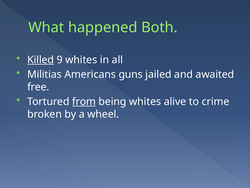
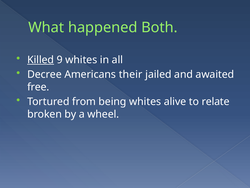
Militias: Militias -> Decree
guns: guns -> their
from underline: present -> none
crime: crime -> relate
